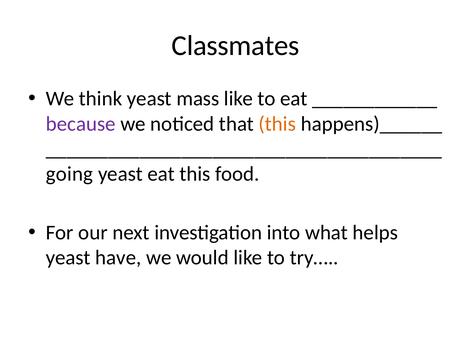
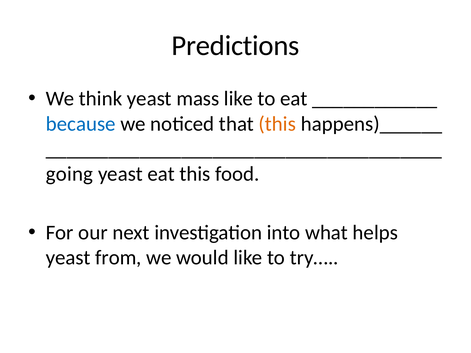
Classmates: Classmates -> Predictions
because colour: purple -> blue
have: have -> from
